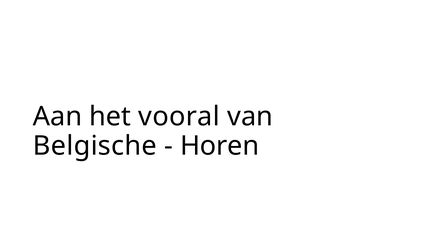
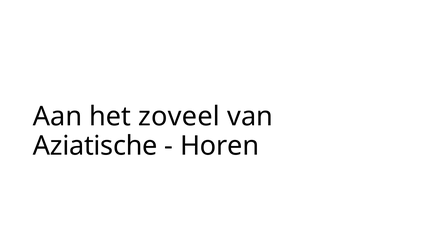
vooral: vooral -> zoveel
Belgische: Belgische -> Aziatische
